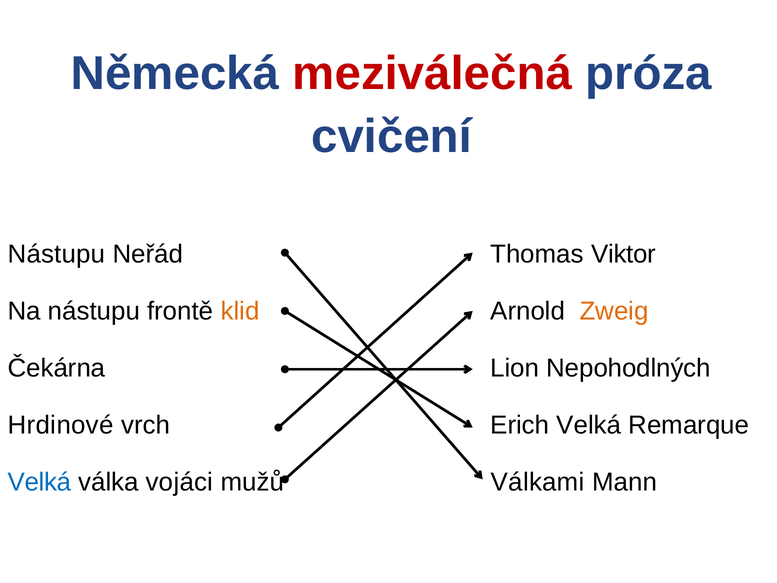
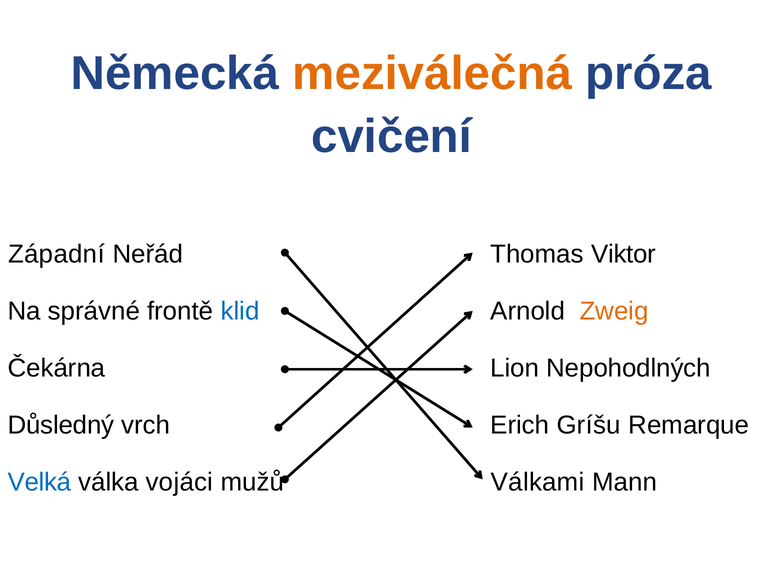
meziválečná colour: red -> orange
Nástupu at (56, 254): Nástupu -> Západní
Na nástupu: nástupu -> správné
klid colour: orange -> blue
Hrdinové: Hrdinové -> Důsledný
Erich Velká: Velká -> Gríšu
